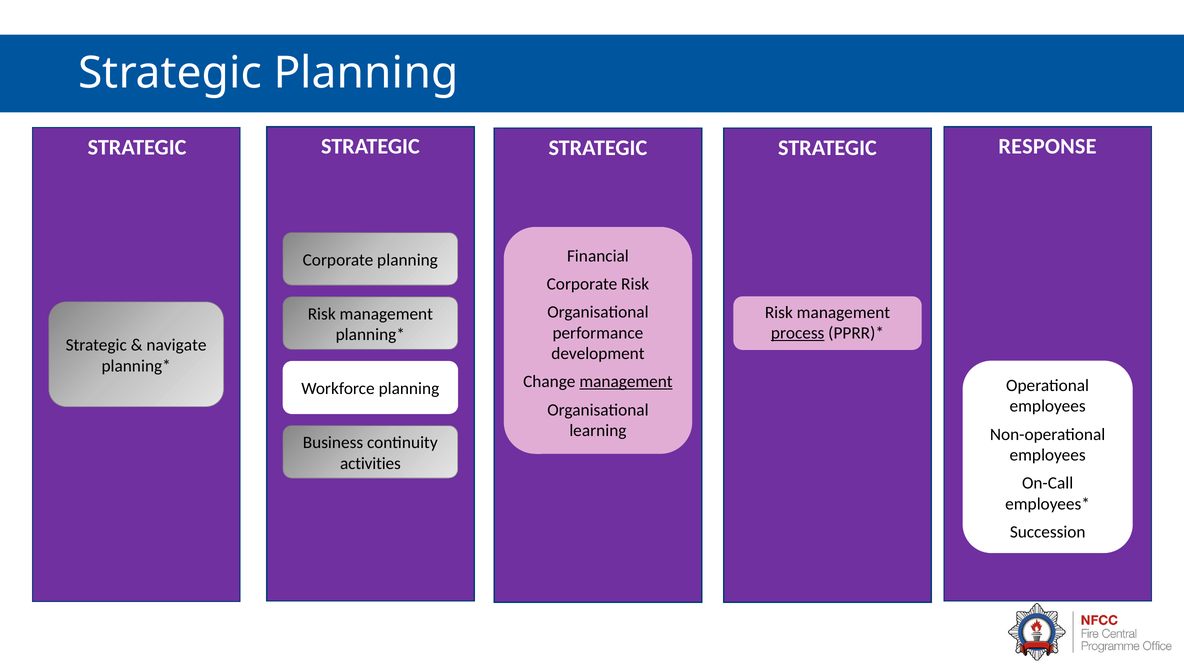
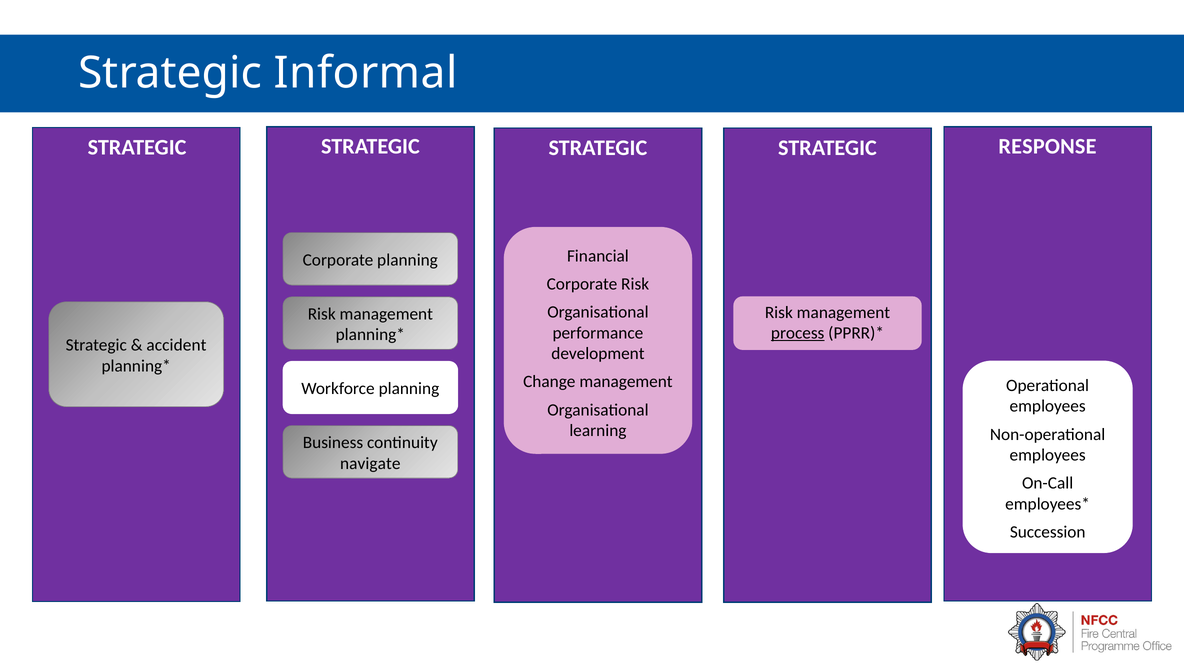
Strategic Planning: Planning -> Informal
navigate: navigate -> accident
management at (626, 382) underline: present -> none
activities: activities -> navigate
